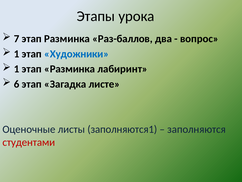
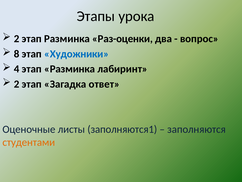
7 at (17, 39): 7 -> 2
Раз-баллов: Раз-баллов -> Раз-оценки
1 at (17, 54): 1 -> 8
1 at (17, 69): 1 -> 4
6 at (17, 84): 6 -> 2
листе: листе -> ответ
студентами colour: red -> orange
